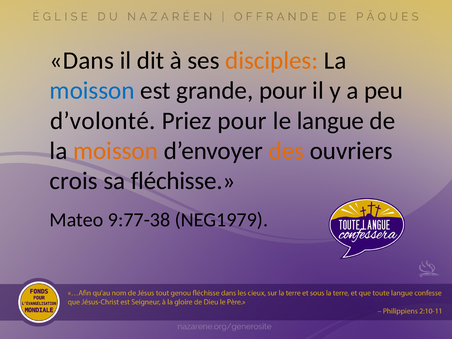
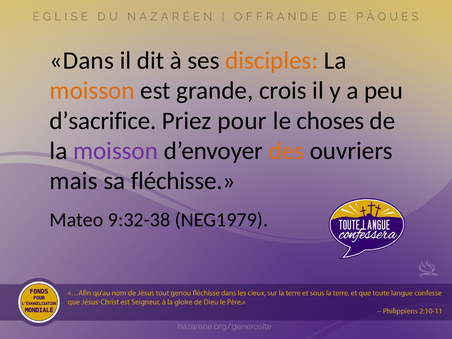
moisson at (92, 91) colour: blue -> orange
grande pour: pour -> crois
d’volonté: d’volonté -> d’sacrifice
langue: langue -> choses
moisson at (116, 151) colour: orange -> purple
crois: crois -> mais
9:77-38: 9:77-38 -> 9:32-38
